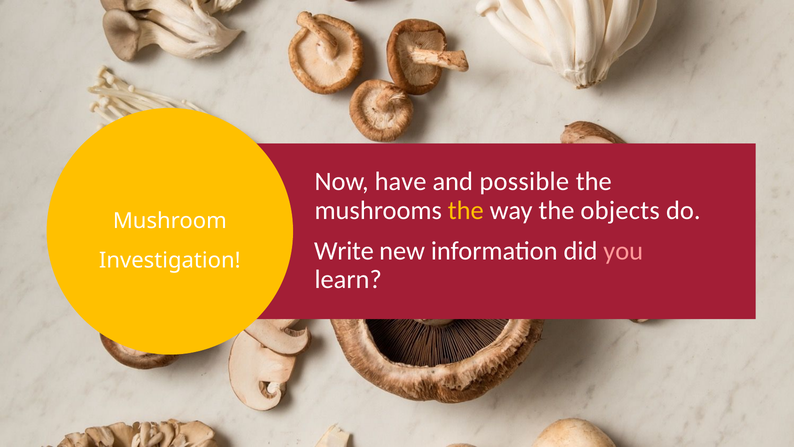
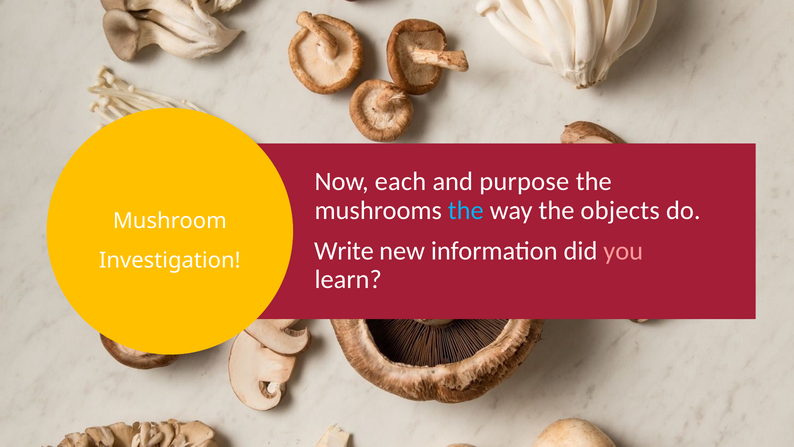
have: have -> each
possible: possible -> purpose
the at (466, 210) colour: yellow -> light blue
